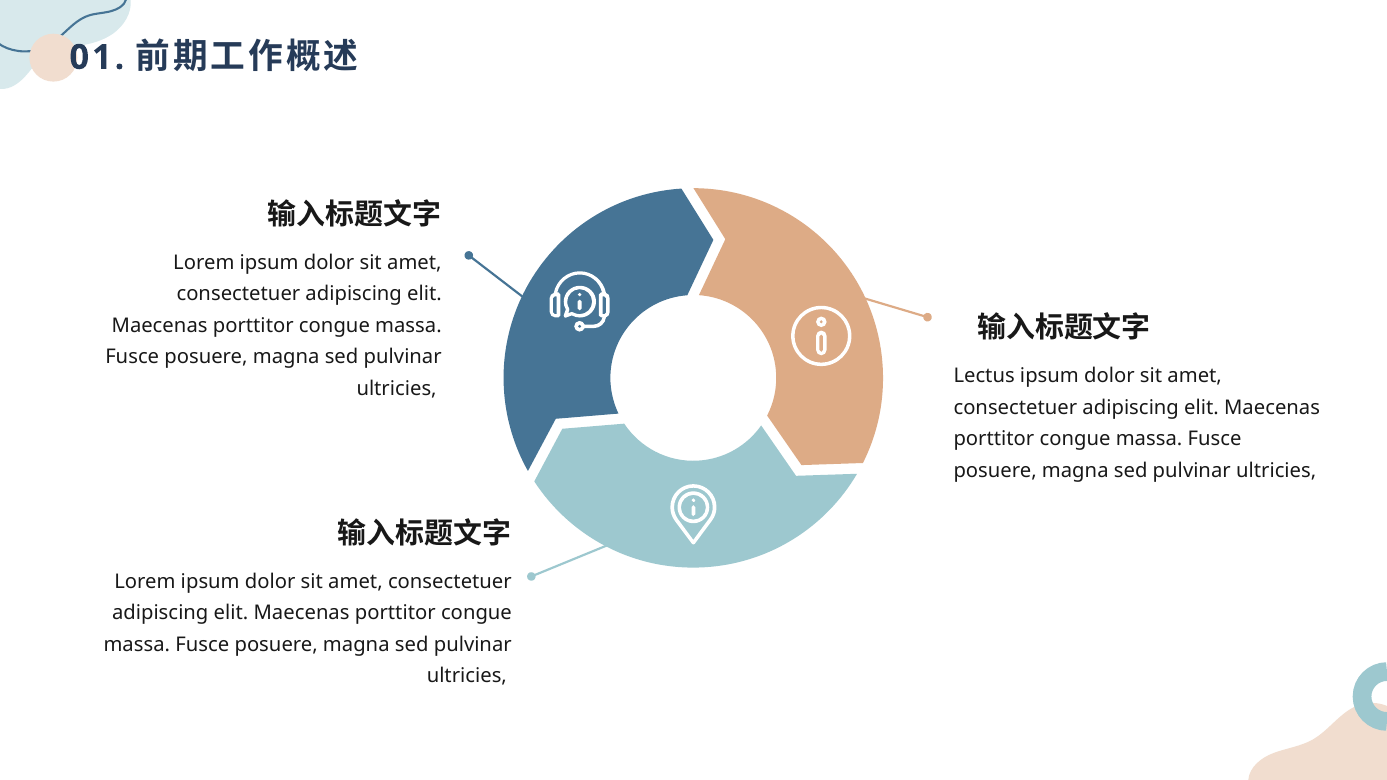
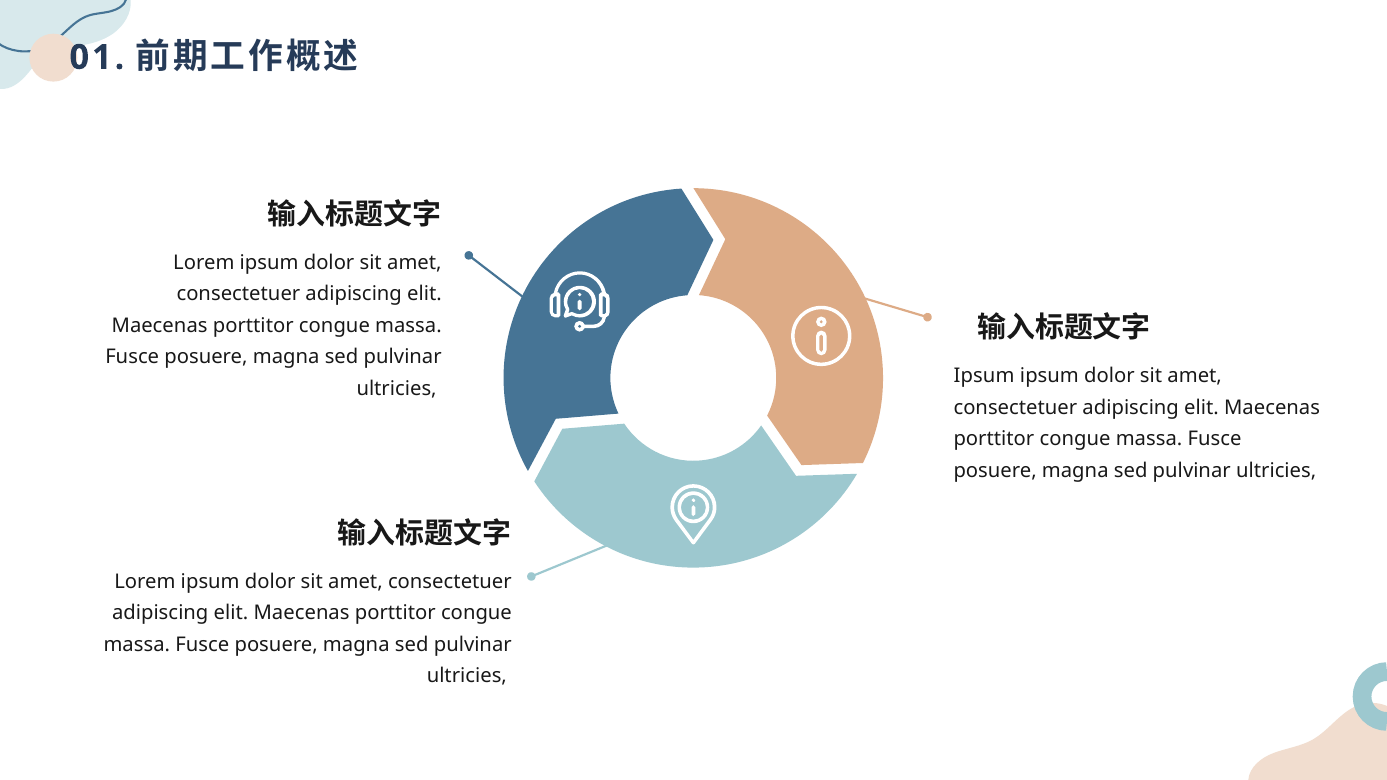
Lectus at (984, 376): Lectus -> Ipsum
